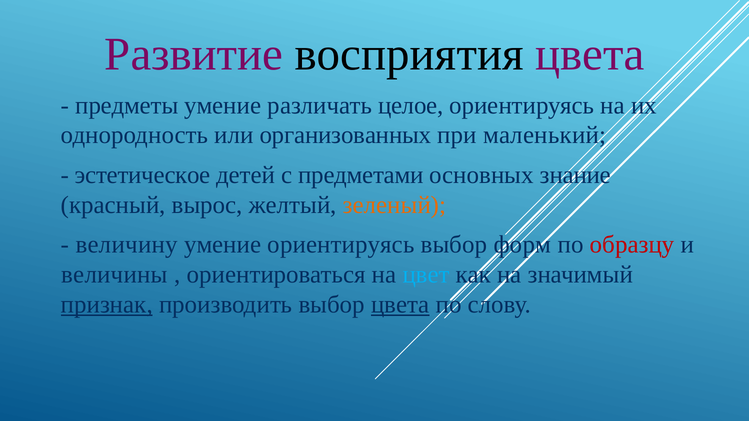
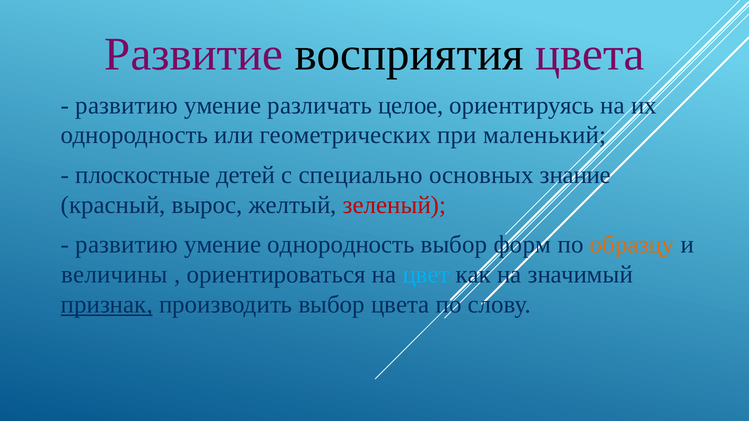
предметы at (127, 105): предметы -> развитию
организованных: организованных -> геометрических
эстетическое: эстетическое -> плоскостные
предметами: предметами -> специально
зеленый colour: orange -> red
величину at (127, 245): величину -> развитию
умение ориентируясь: ориентируясь -> однородность
образцу colour: red -> orange
цвета at (400, 305) underline: present -> none
